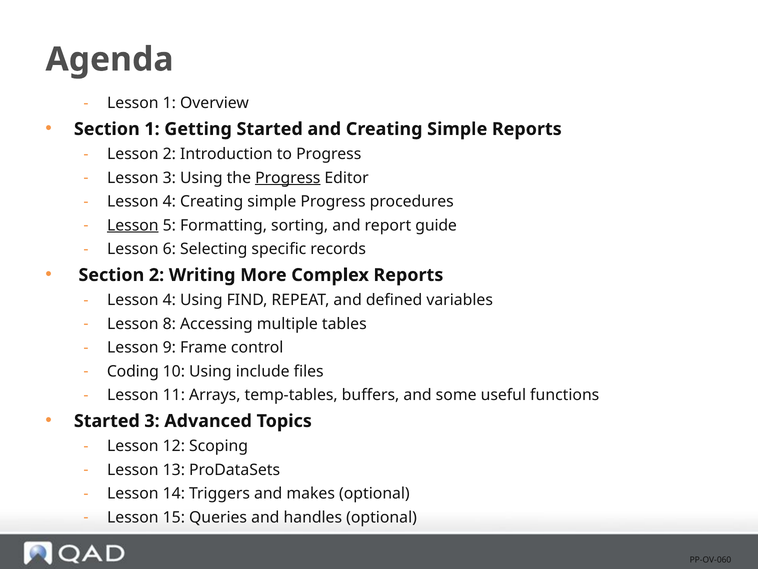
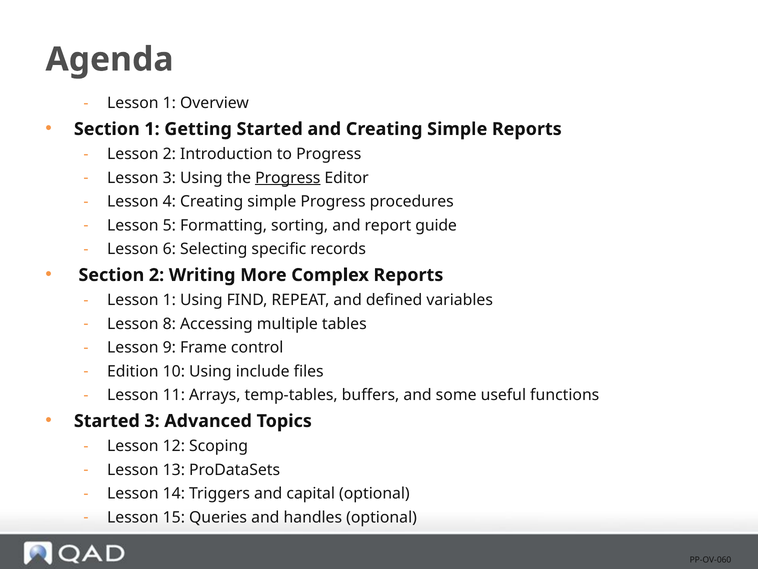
Lesson at (133, 225) underline: present -> none
4 at (169, 300): 4 -> 1
Coding: Coding -> Edition
makes: makes -> capital
